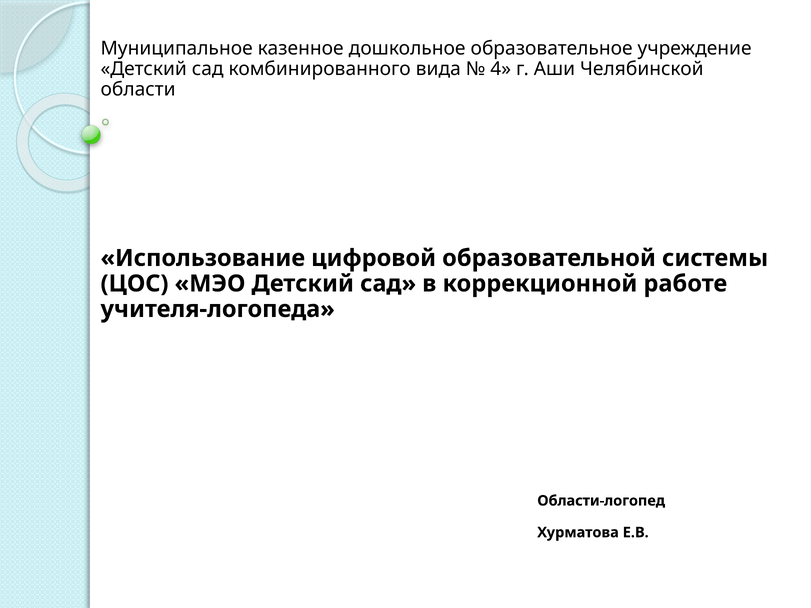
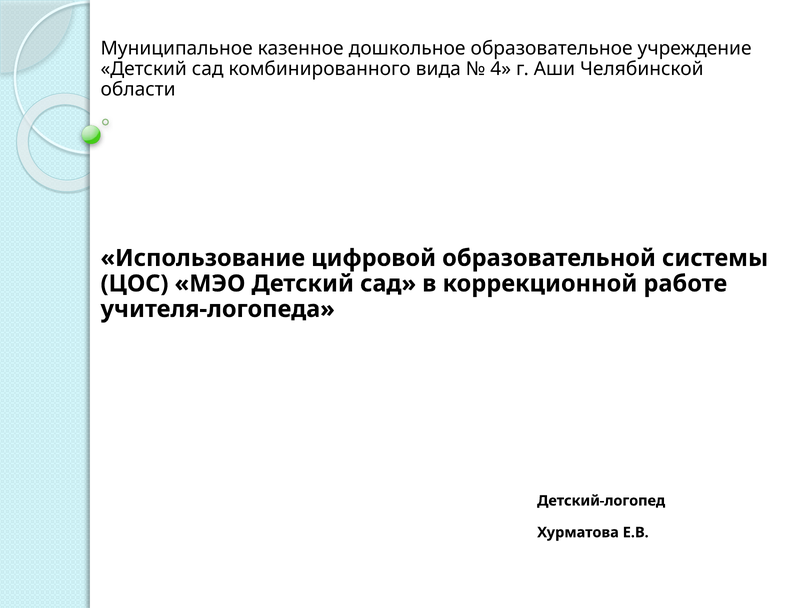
Области-логопед: Области-логопед -> Детский-логопед
